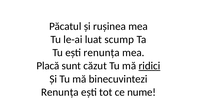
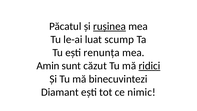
rușinea underline: none -> present
Placă: Placă -> Amin
Renunța at (60, 92): Renunța -> Diamant
nume: nume -> nimic
